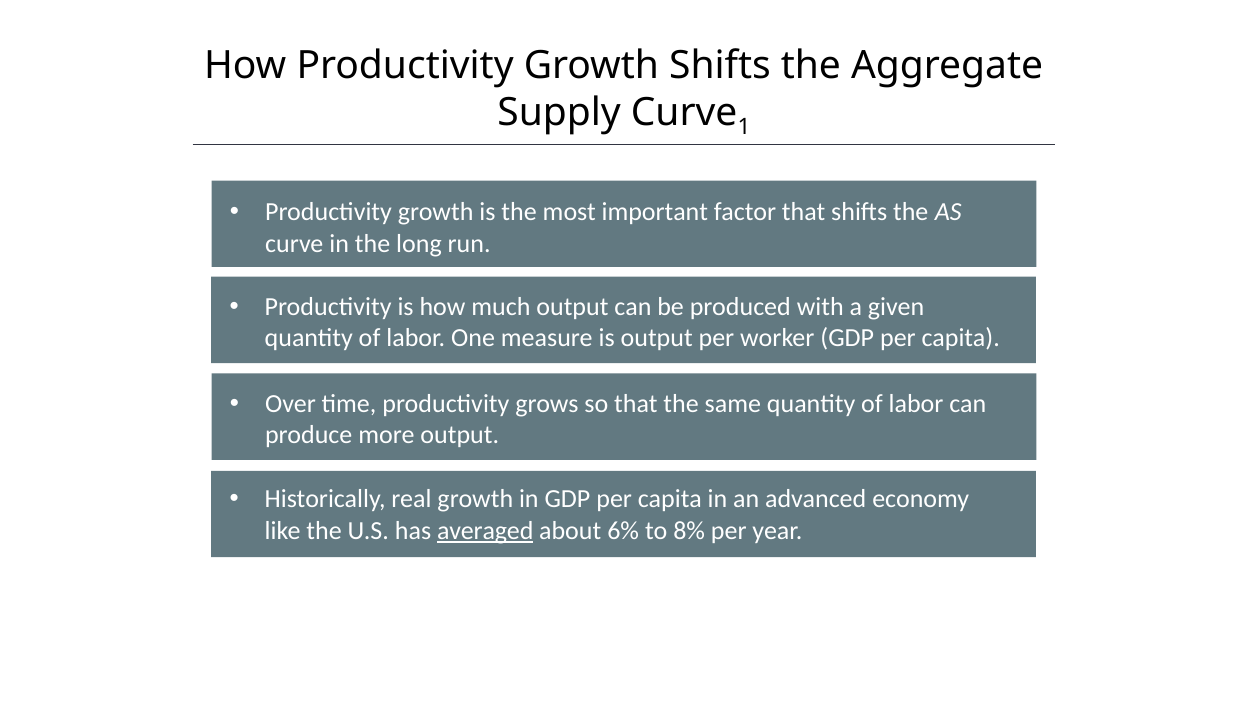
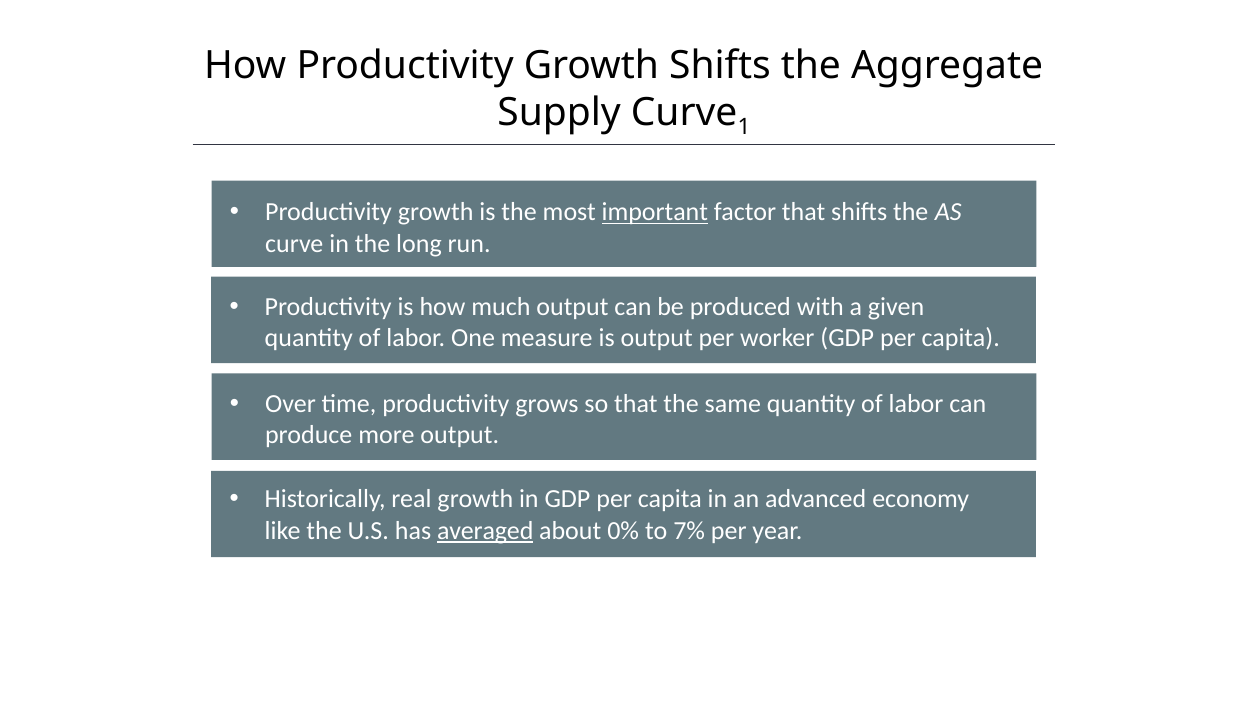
important underline: none -> present
6%: 6% -> 0%
8%: 8% -> 7%
